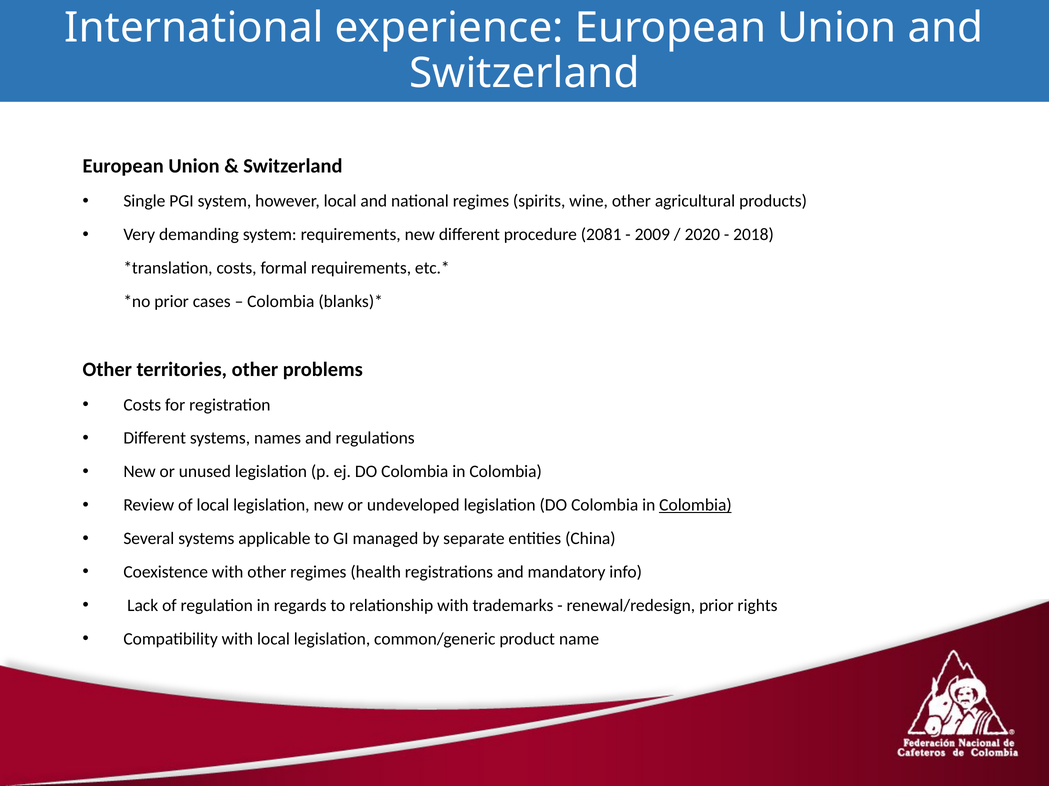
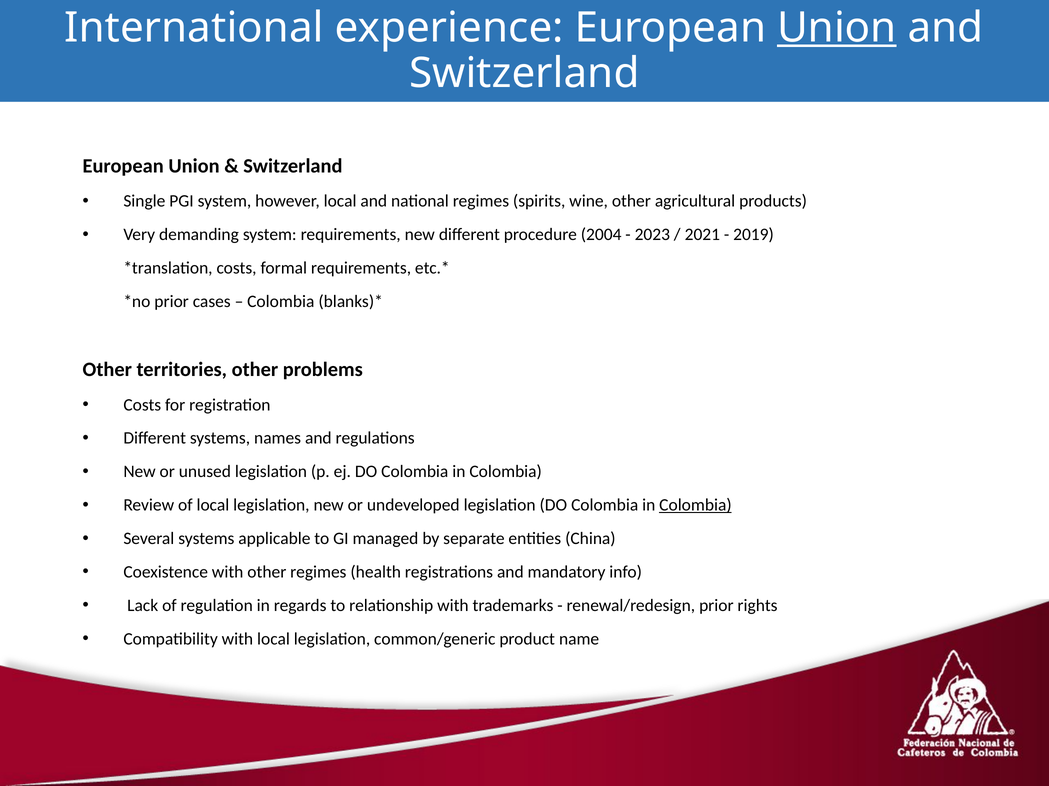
Union at (837, 28) underline: none -> present
2081: 2081 -> 2004
2009: 2009 -> 2023
2020: 2020 -> 2021
2018: 2018 -> 2019
